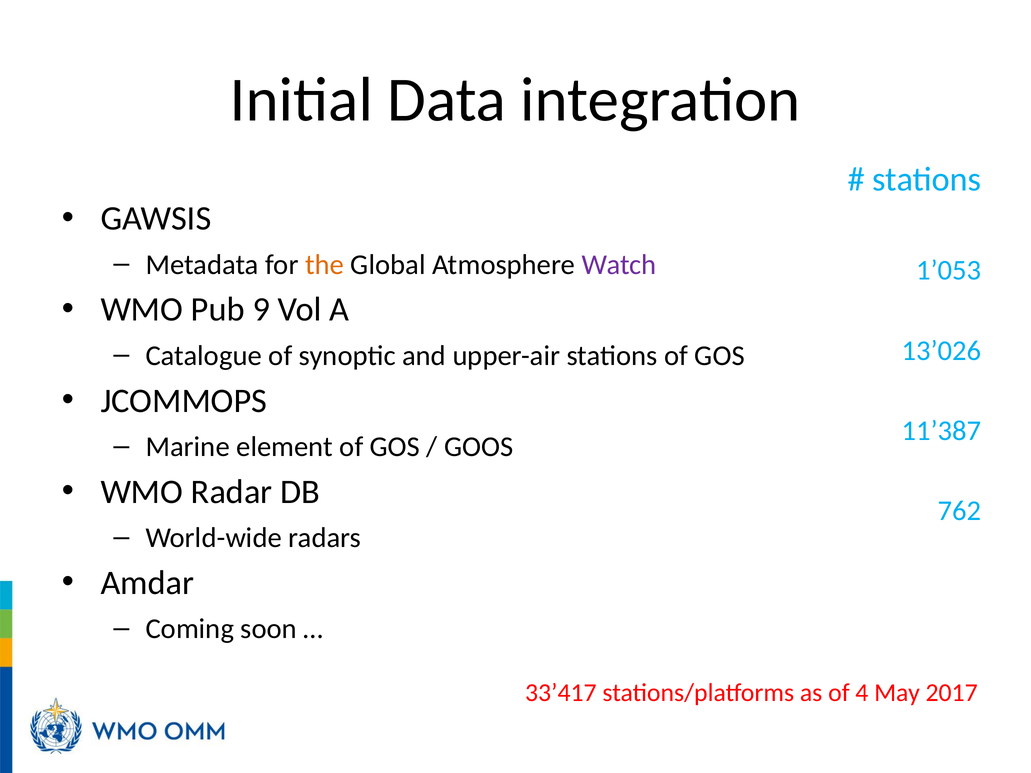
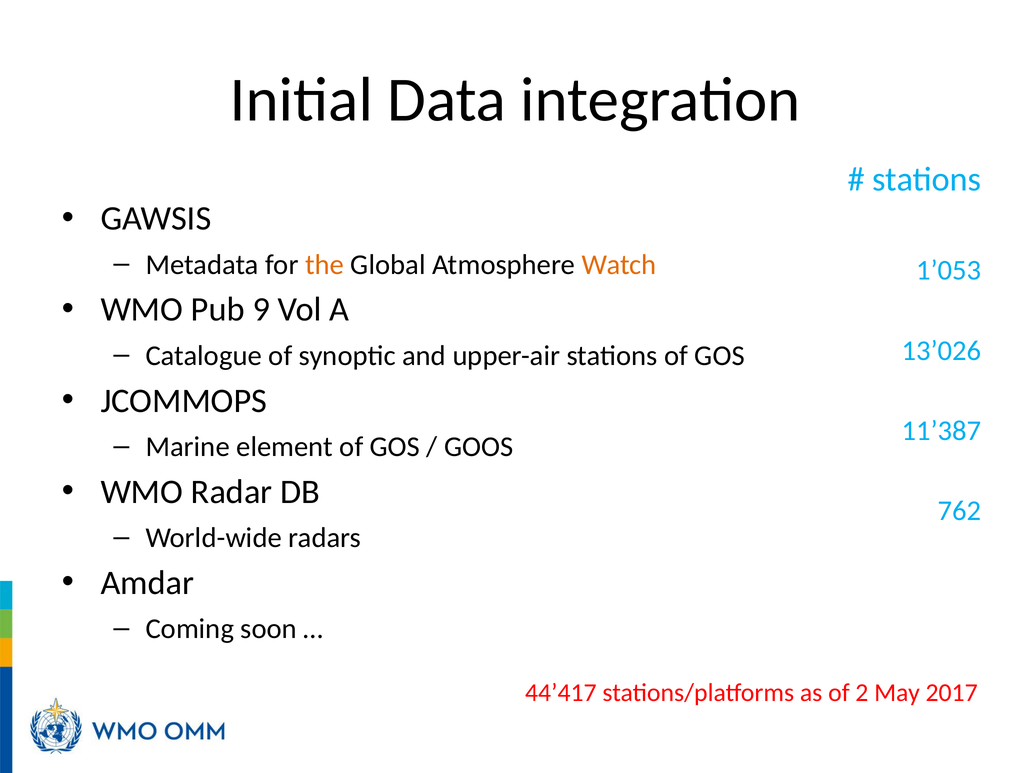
Watch colour: purple -> orange
33’417: 33’417 -> 44’417
4: 4 -> 2
